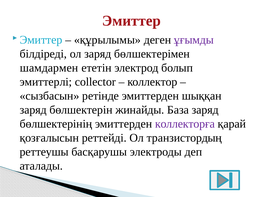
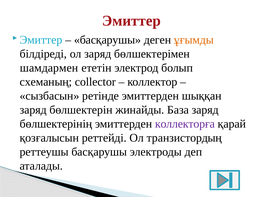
құрылымы at (107, 40): құрылымы -> басқарушы
ұғымды colour: purple -> orange
эмиттерлі: эмиттерлі -> схеманың
